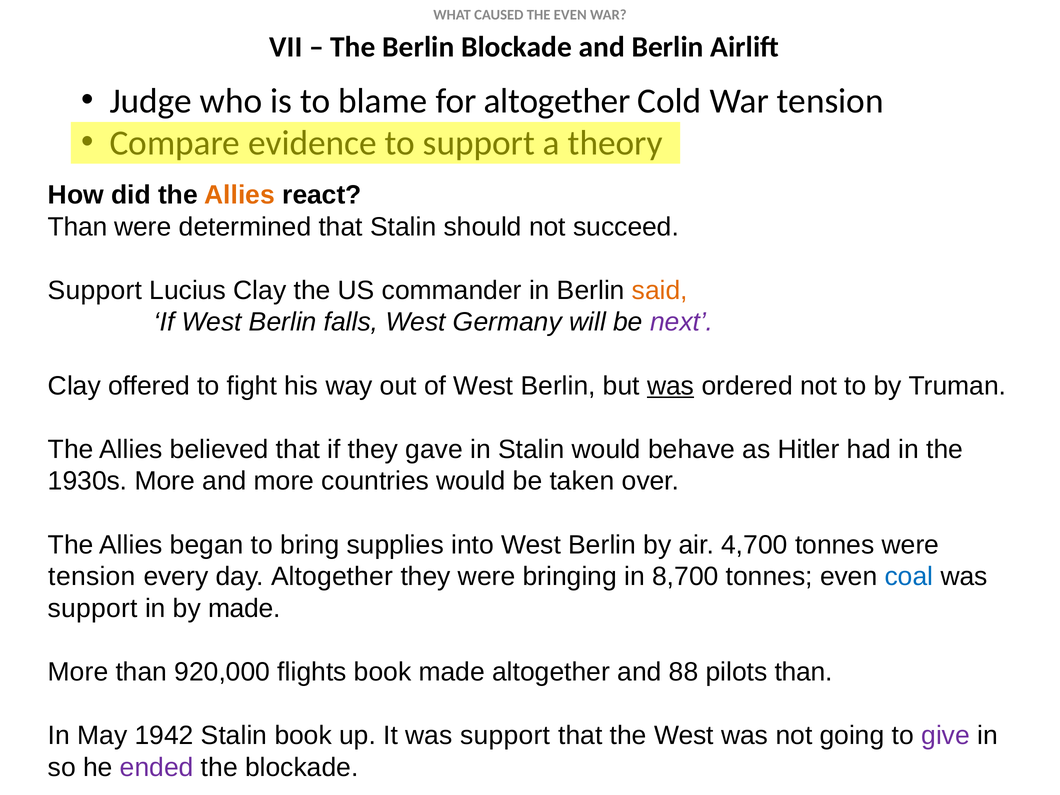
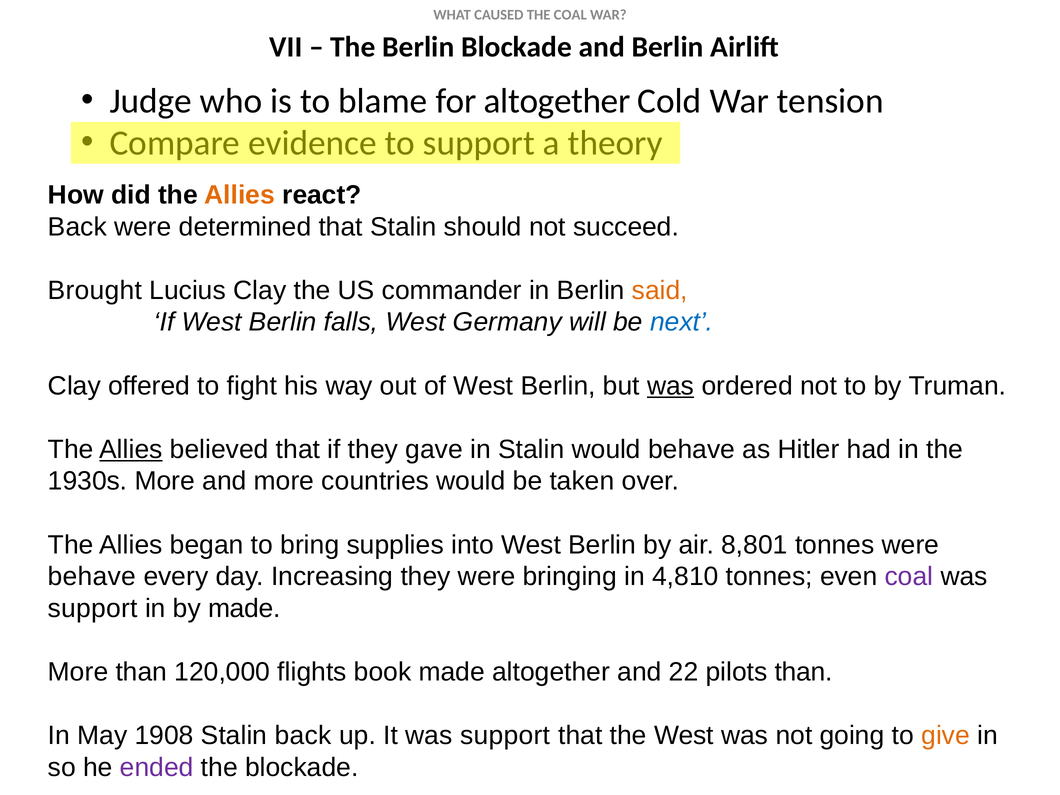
THE EVEN: EVEN -> COAL
Than at (77, 227): Than -> Back
Support at (95, 290): Support -> Brought
next colour: purple -> blue
Allies at (131, 449) underline: none -> present
4,700: 4,700 -> 8,801
tension at (92, 577): tension -> behave
day Altogether: Altogether -> Increasing
8,700: 8,700 -> 4,810
coal at (909, 577) colour: blue -> purple
920,000: 920,000 -> 120,000
88: 88 -> 22
1942: 1942 -> 1908
Stalin book: book -> back
give colour: purple -> orange
